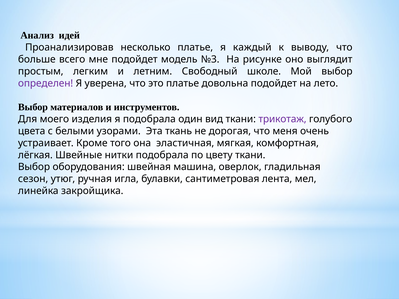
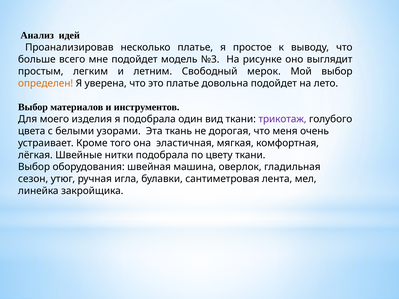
каждый: каждый -> простое
школе: школе -> мерок
определен colour: purple -> orange
